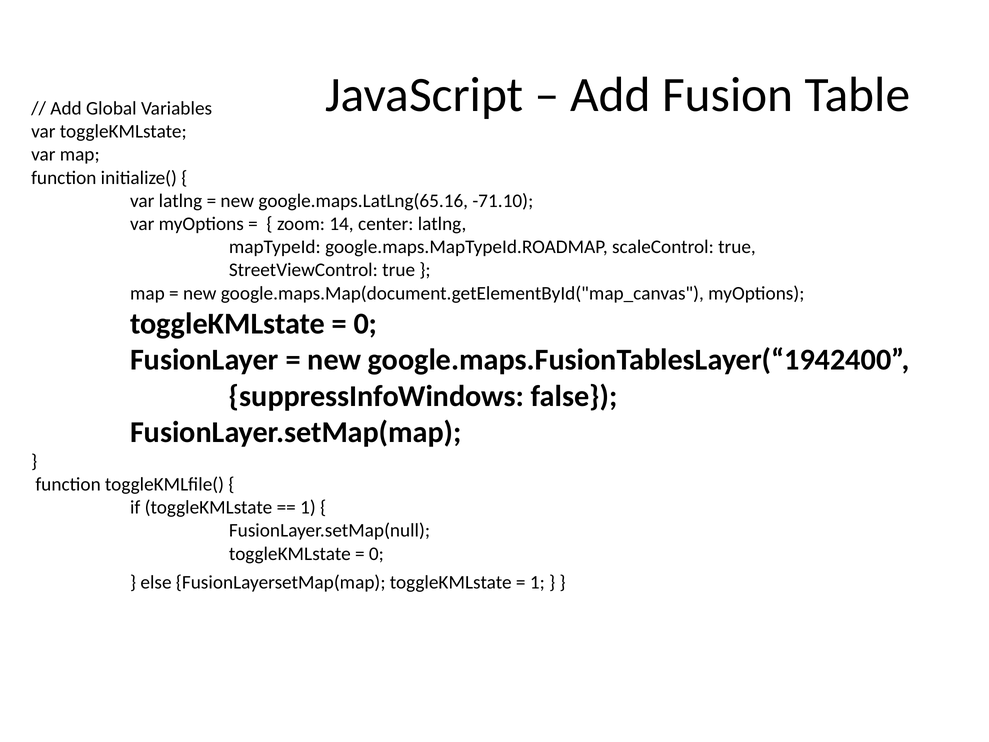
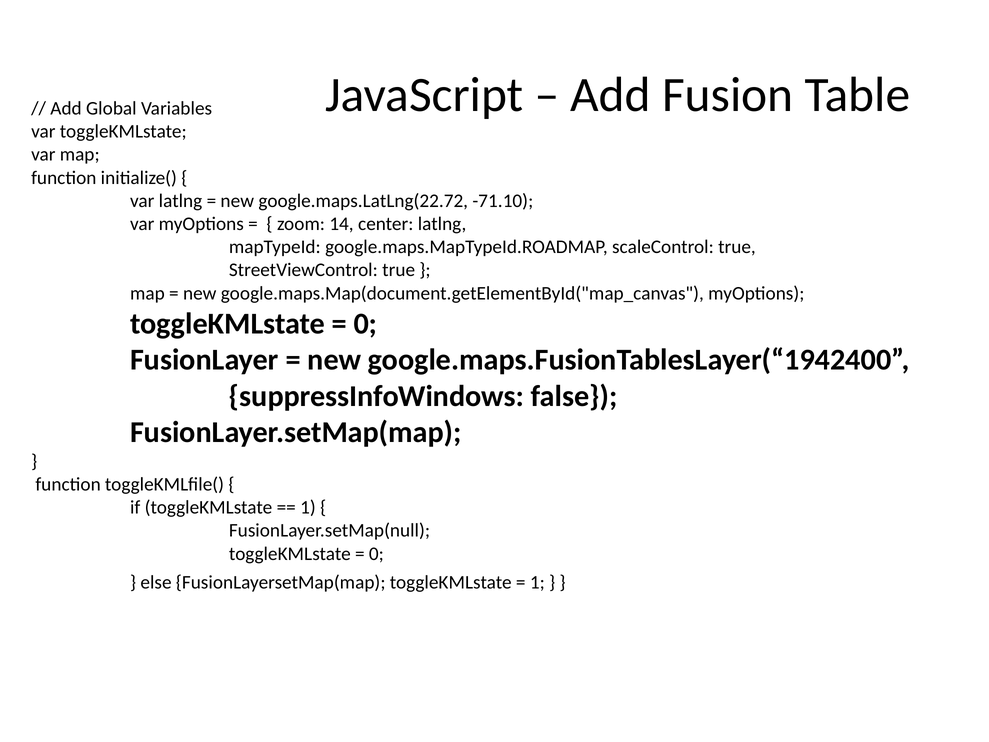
google.maps.LatLng(65.16: google.maps.LatLng(65.16 -> google.maps.LatLng(22.72
